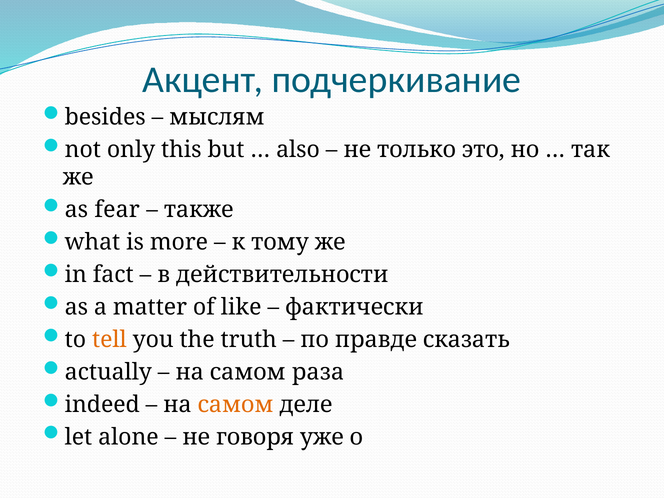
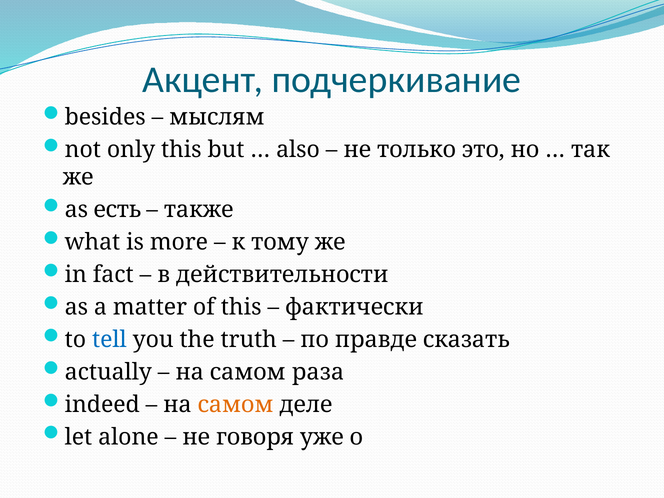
fear: fear -> есть
of like: like -> this
tell colour: orange -> blue
